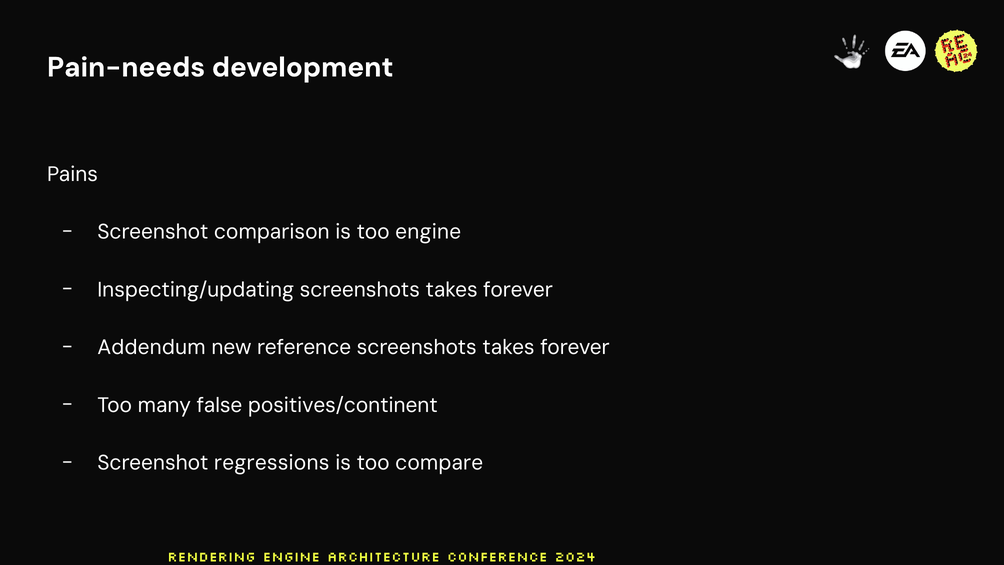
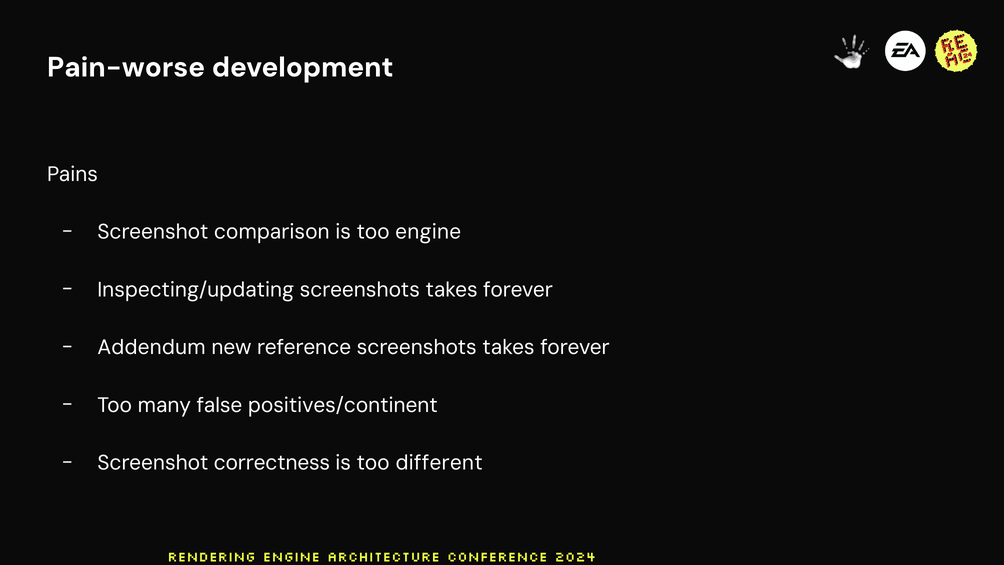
Pain-needs: Pain-needs -> Pain-worse
regressions: regressions -> correctness
compare: compare -> different
